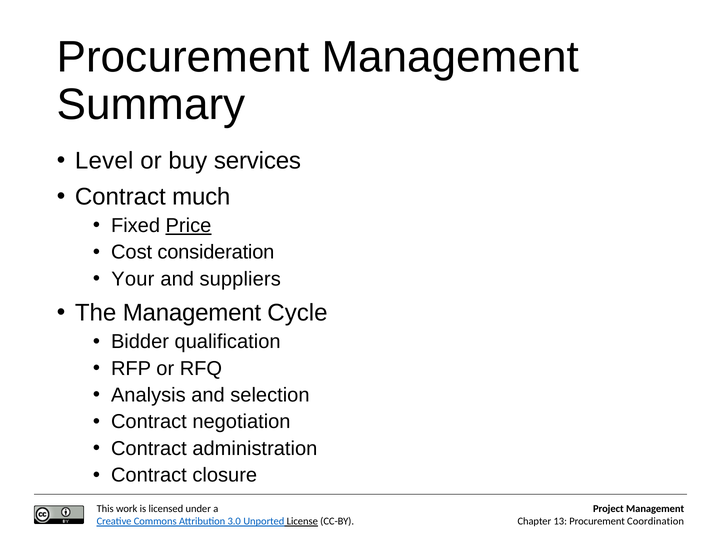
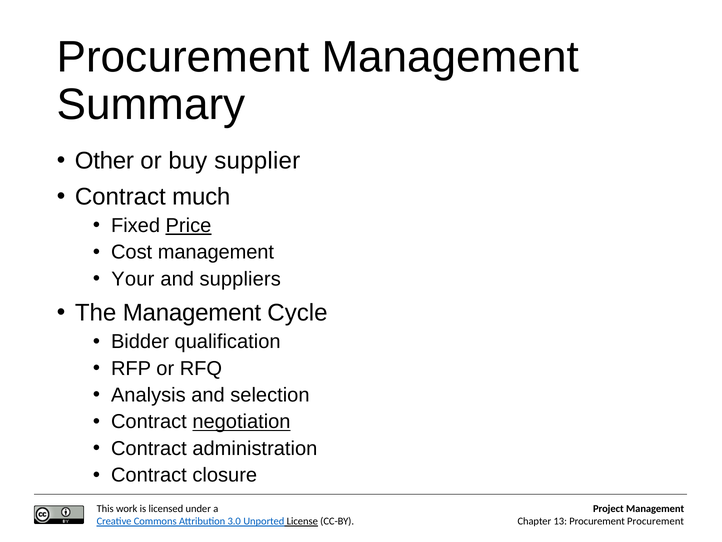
Level: Level -> Other
services: services -> supplier
Cost consideration: consideration -> management
negotiation underline: none -> present
Coordination at (656, 521): Coordination -> Procurement
